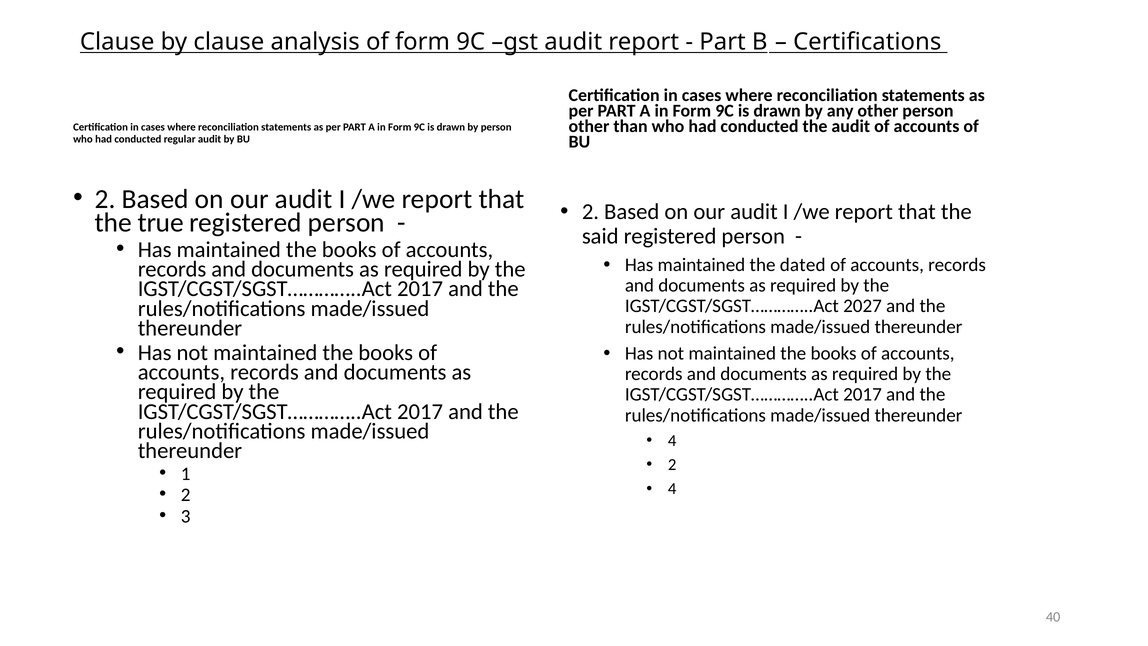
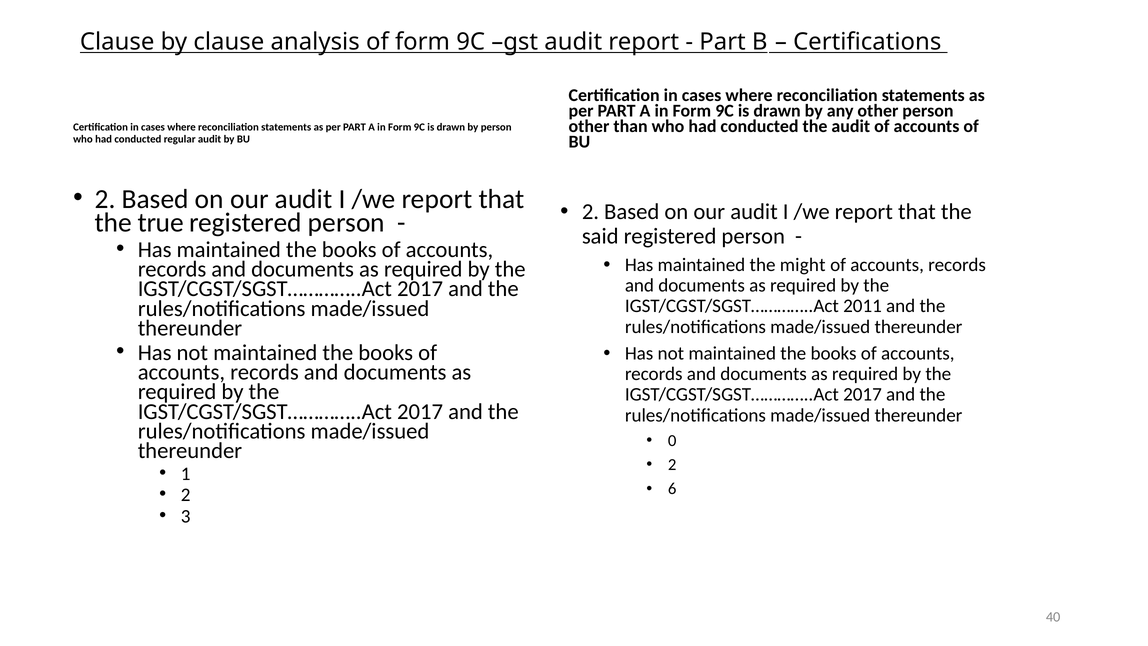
dated: dated -> might
2027: 2027 -> 2011
4 at (672, 440): 4 -> 0
4 at (672, 489): 4 -> 6
